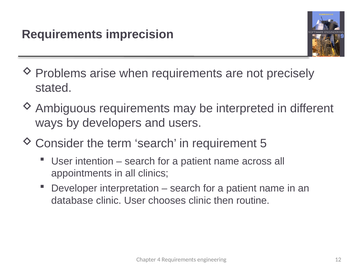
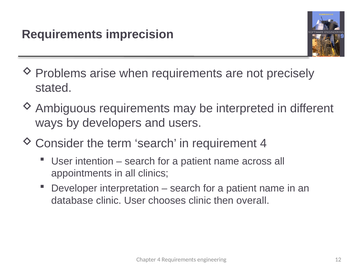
requirement 5: 5 -> 4
routine: routine -> overall
